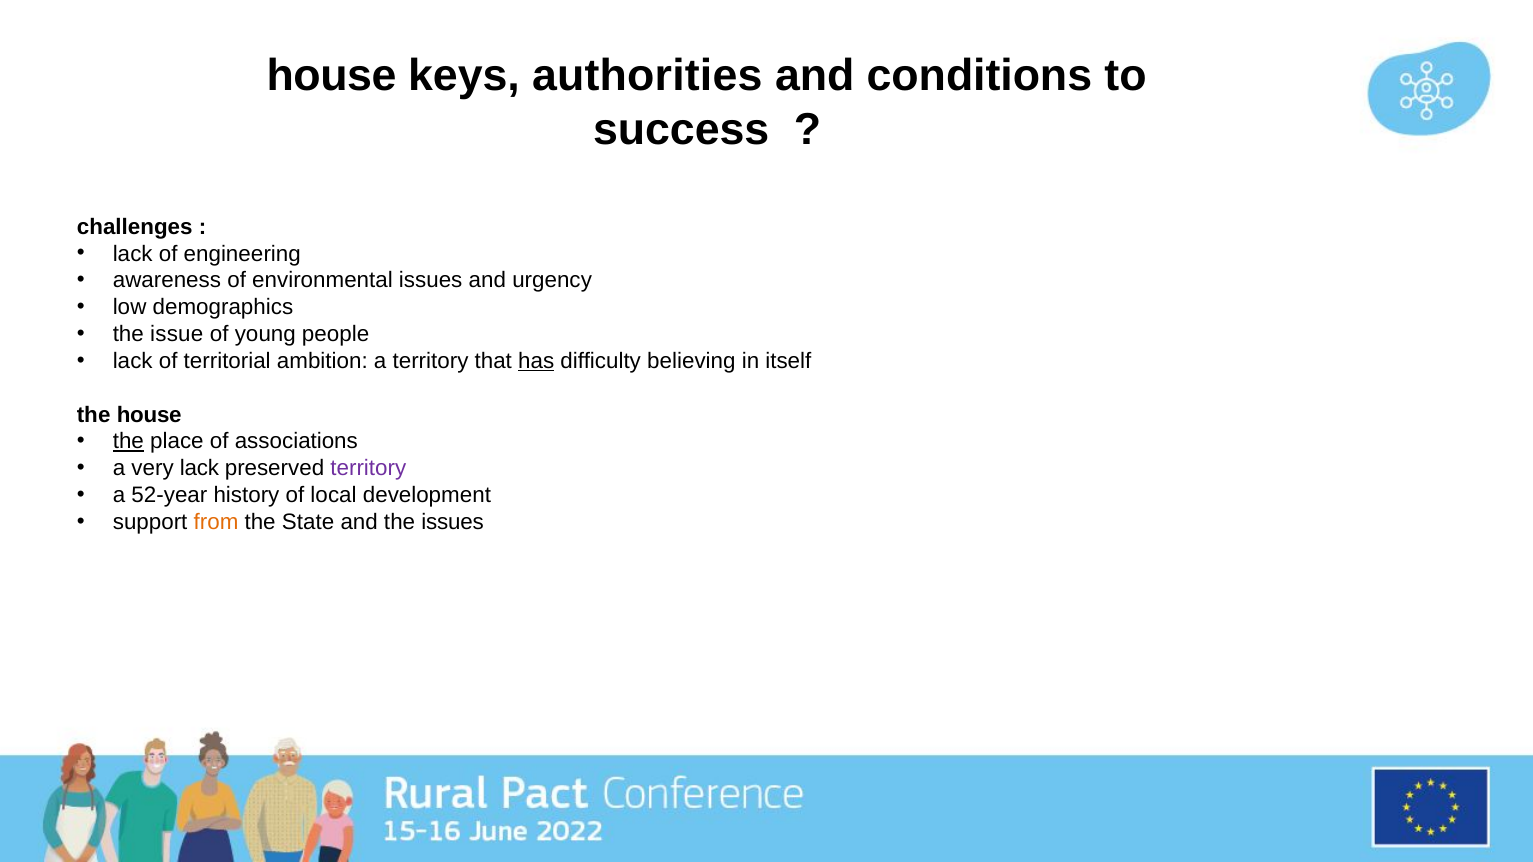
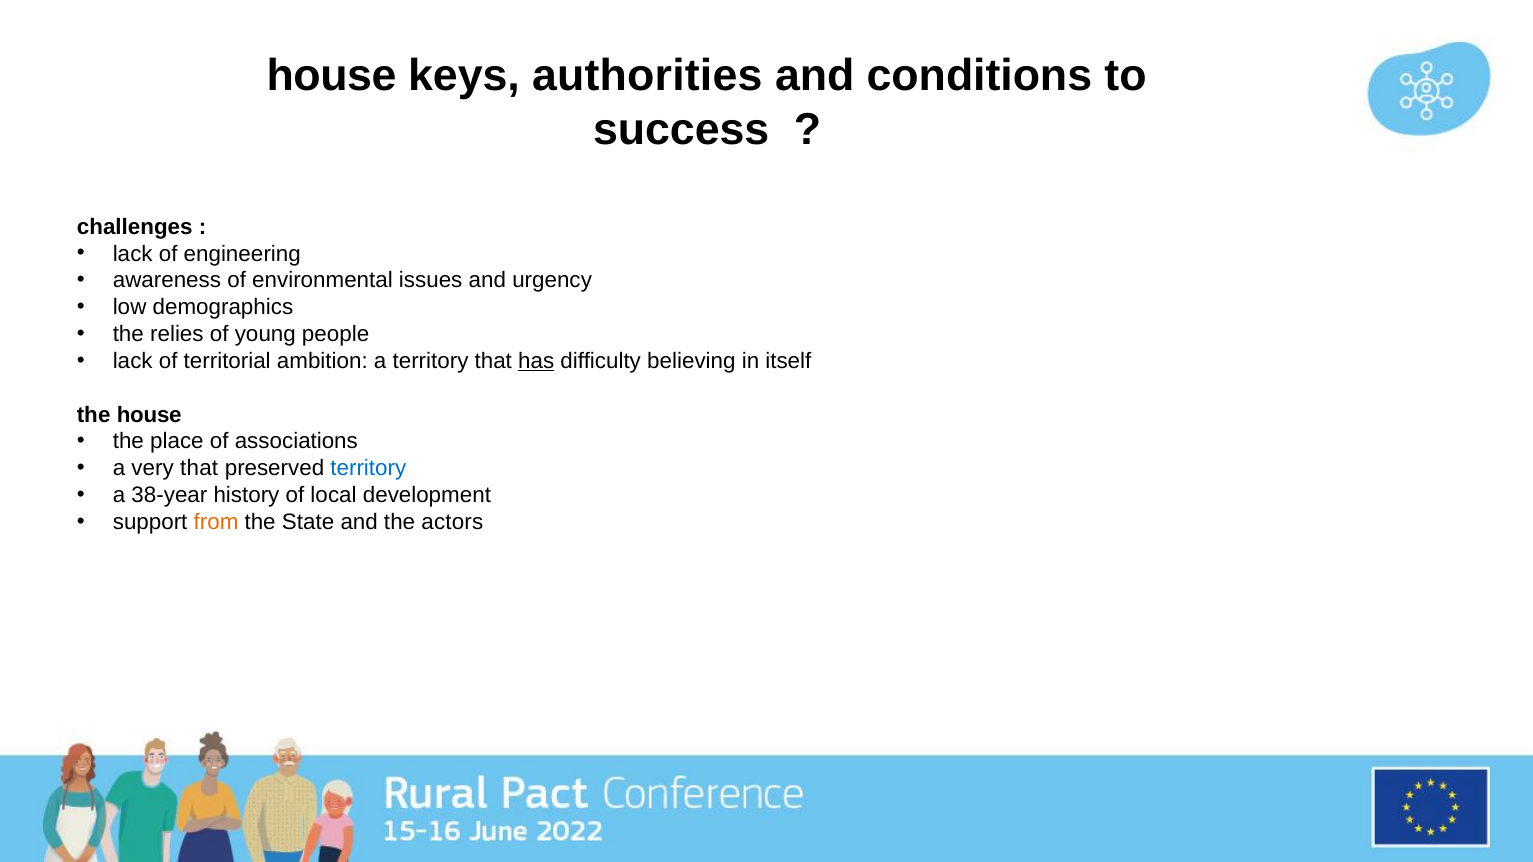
issue: issue -> relies
the at (128, 442) underline: present -> none
very lack: lack -> that
territory at (368, 468) colour: purple -> blue
52-year: 52-year -> 38-year
the issues: issues -> actors
